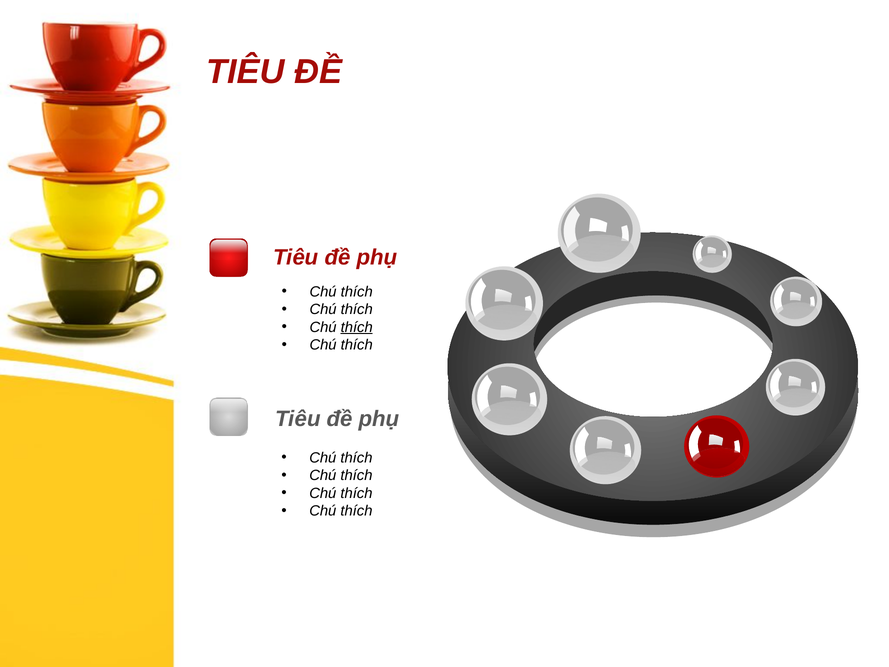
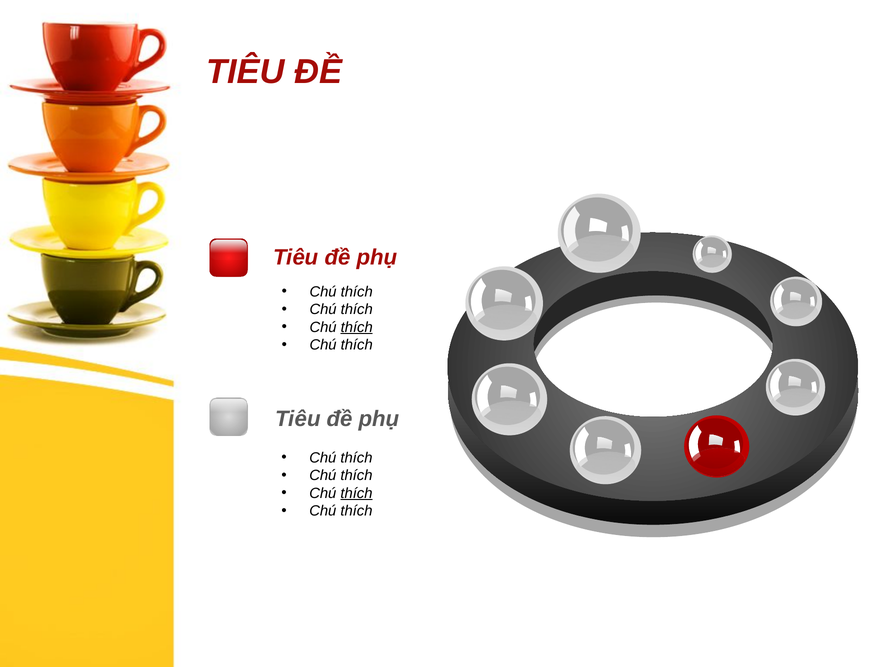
thích at (356, 493) underline: none -> present
